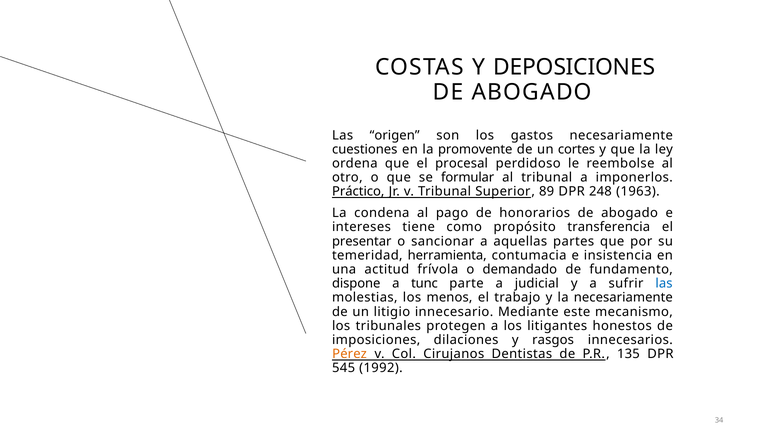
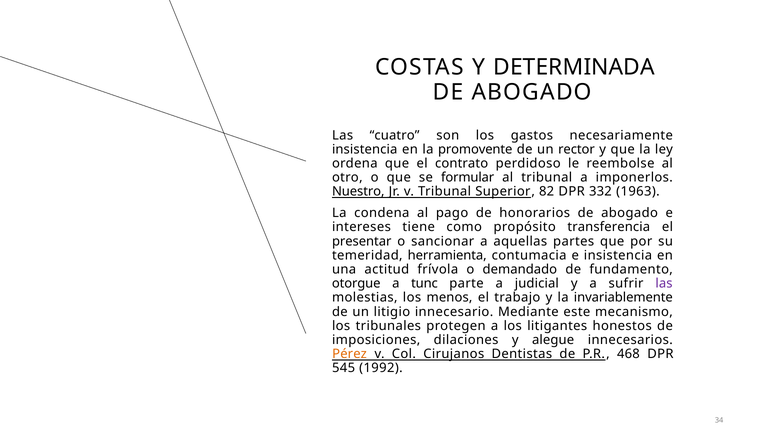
DEPOSICIONES: DEPOSICIONES -> DETERMINADA
origen: origen -> cuatro
cuestiones at (365, 149): cuestiones -> insistencia
cortes: cortes -> rector
procesal: procesal -> contrato
Práctico: Práctico -> Nuestro
89: 89 -> 82
248: 248 -> 332
dispone: dispone -> otorgue
las at (664, 283) colour: blue -> purple
la necesariamente: necesariamente -> invariablemente
rasgos: rasgos -> alegue
135: 135 -> 468
